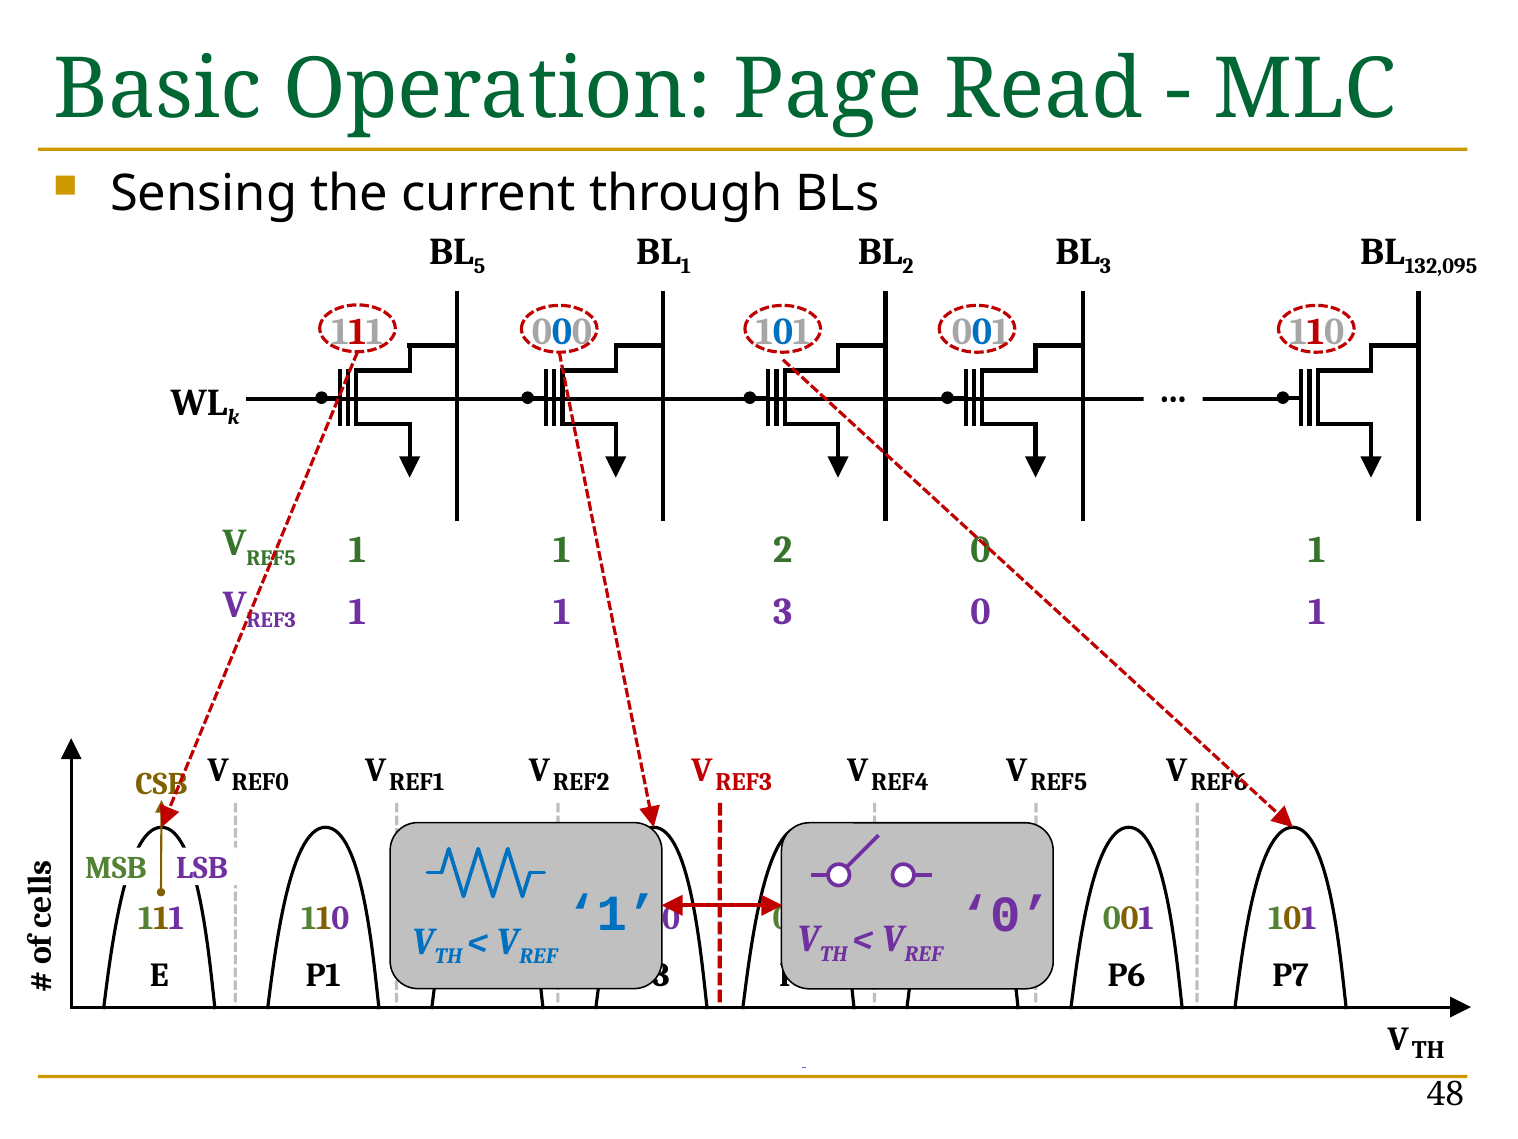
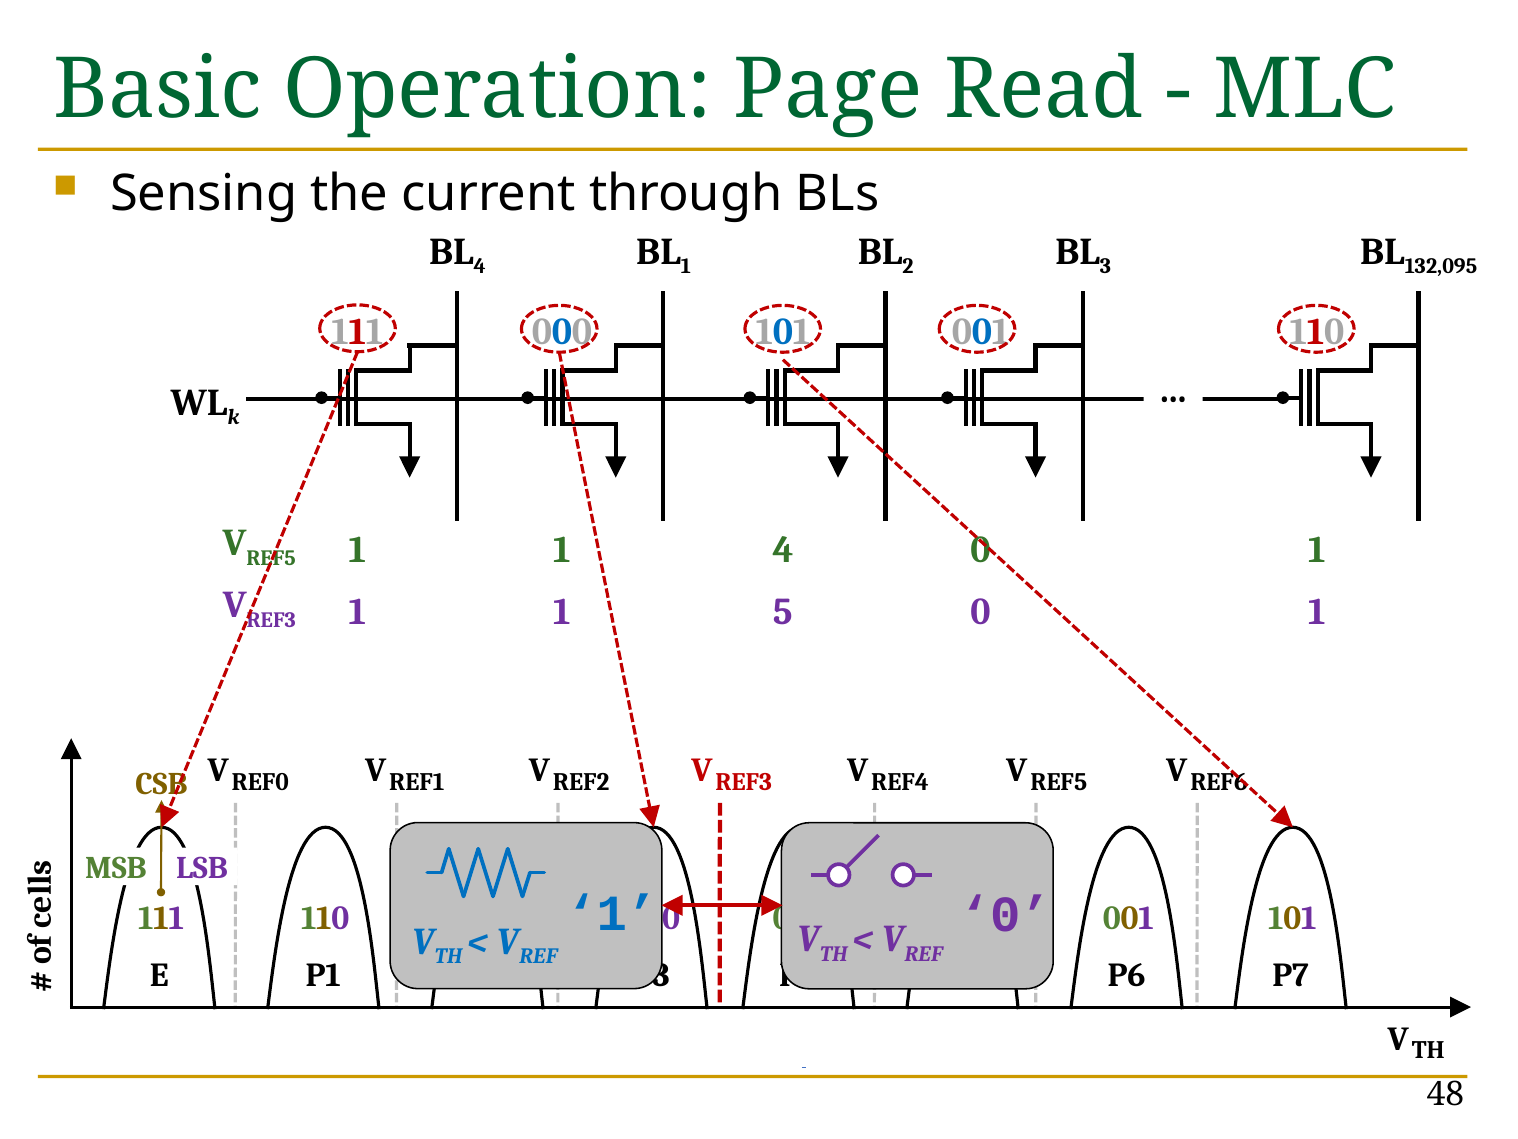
5 at (480, 266): 5 -> 4
1 2: 2 -> 4
1 3: 3 -> 5
